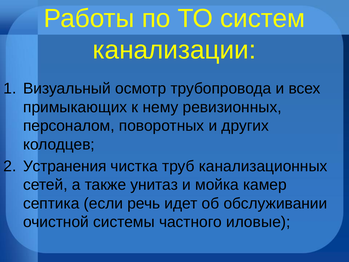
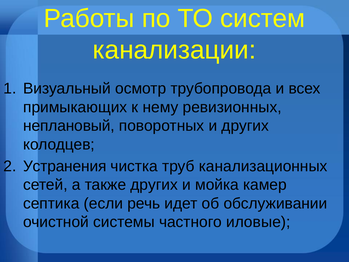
персоналом: персоналом -> неплановый
также унитаз: унитаз -> других
